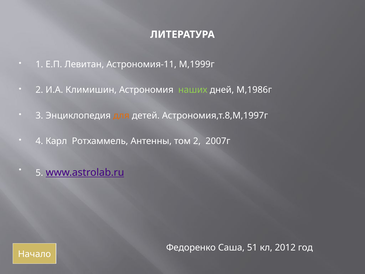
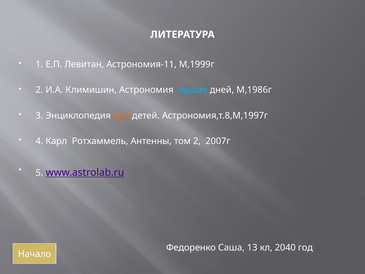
наших colour: light green -> light blue
51: 51 -> 13
2012: 2012 -> 2040
